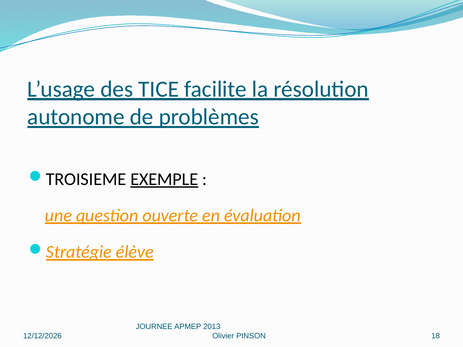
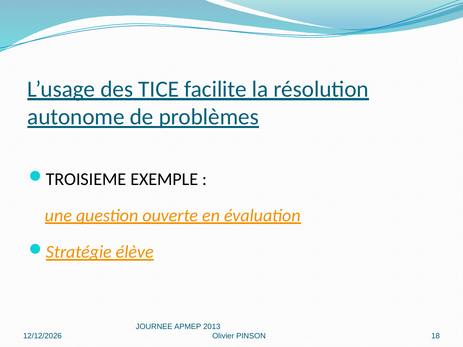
EXEMPLE underline: present -> none
